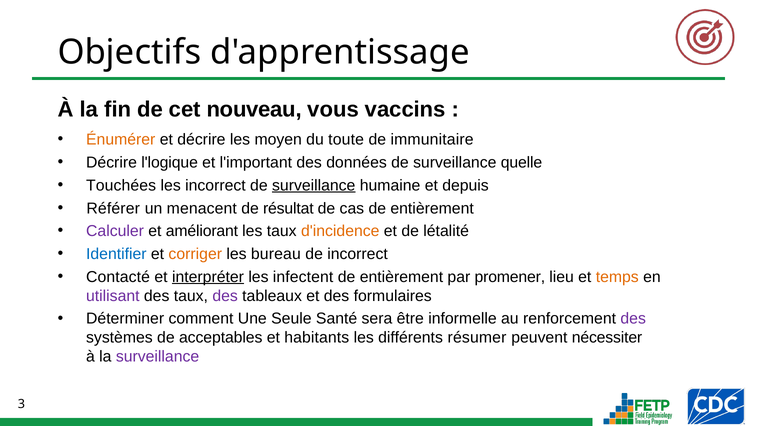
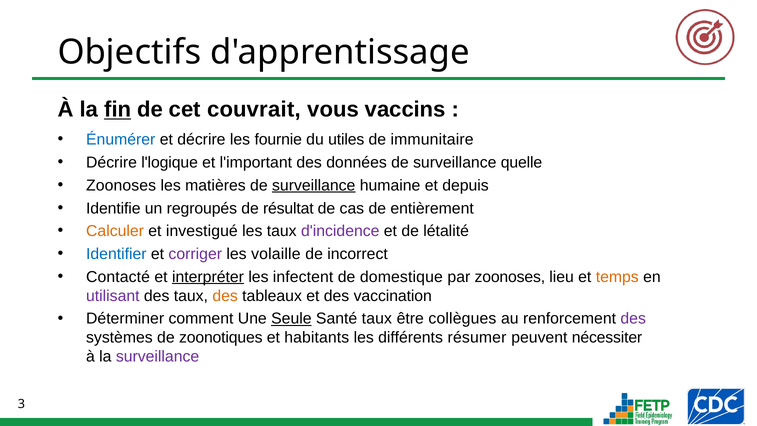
fin underline: none -> present
nouveau: nouveau -> couvrait
Énumérer colour: orange -> blue
moyen: moyen -> fournie
toute: toute -> utiles
Touchées at (121, 185): Touchées -> Zoonoses
les incorrect: incorrect -> matières
Référer: Référer -> Identifie
menacent: menacent -> regroupés
Calculer colour: purple -> orange
améliorant: améliorant -> investigué
d'incidence colour: orange -> purple
corriger colour: orange -> purple
bureau: bureau -> volaille
entièrement at (401, 277): entièrement -> domestique
par promener: promener -> zoonoses
des at (225, 296) colour: purple -> orange
formulaires: formulaires -> vaccination
Seule underline: none -> present
Santé sera: sera -> taux
informelle: informelle -> collègues
acceptables: acceptables -> zoonotiques
